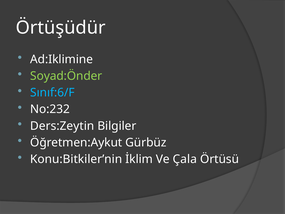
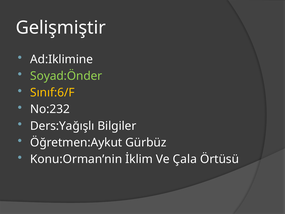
Örtüşüdür: Örtüşüdür -> Gelişmiştir
Sınıf:6/F colour: light blue -> yellow
Ders:Zeytin: Ders:Zeytin -> Ders:Yağışlı
Konu:Bitkiler’nin: Konu:Bitkiler’nin -> Konu:Orman’nin
